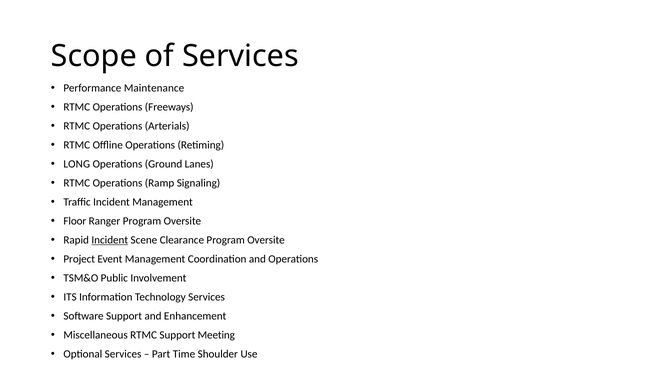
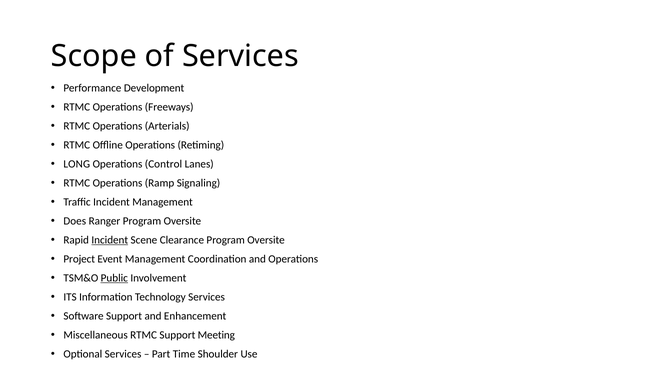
Maintenance: Maintenance -> Development
Ground: Ground -> Control
Floor: Floor -> Does
Public underline: none -> present
